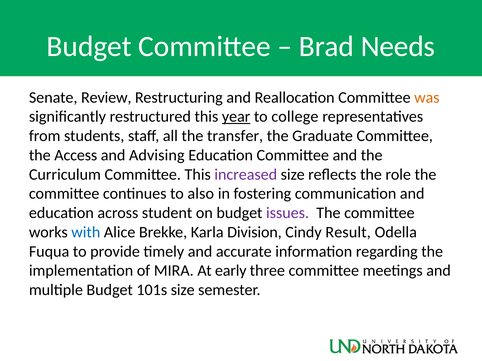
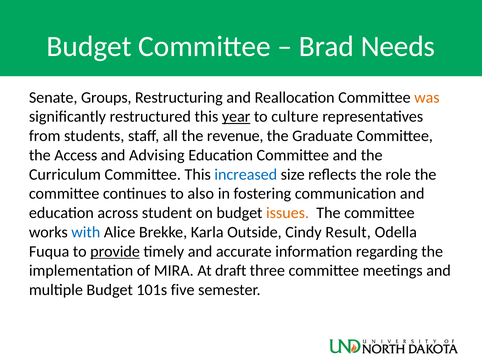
Review: Review -> Groups
college: college -> culture
transfer: transfer -> revenue
increased colour: purple -> blue
issues colour: purple -> orange
Division: Division -> Outside
provide underline: none -> present
early: early -> draft
101s size: size -> five
